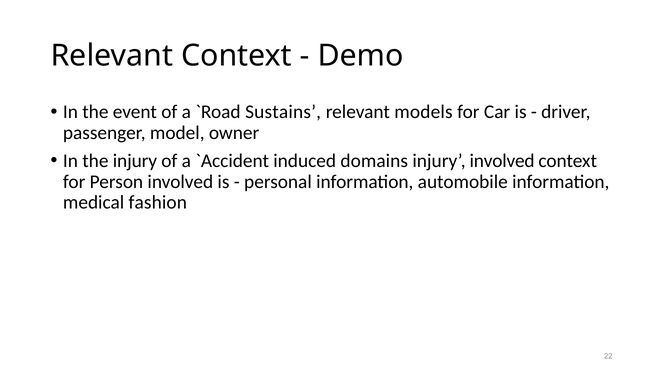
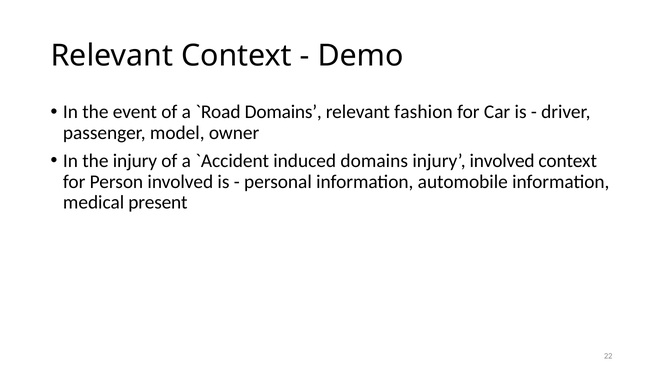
Sustains at (283, 112): Sustains -> Domains
models: models -> fashion
fashion: fashion -> present
